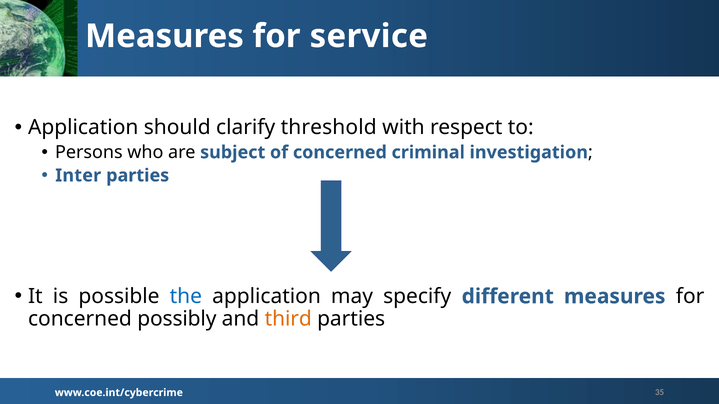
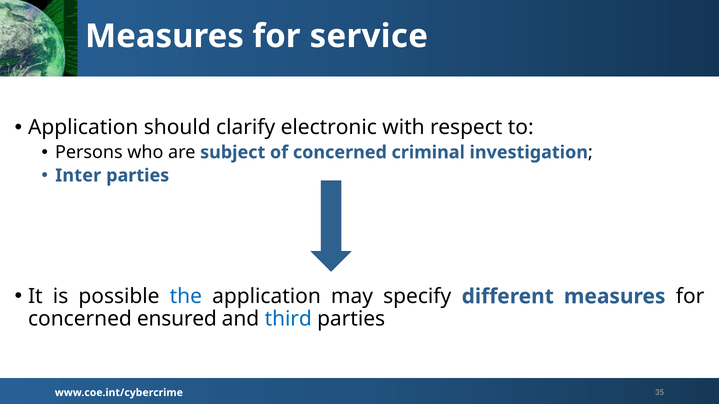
threshold: threshold -> electronic
possibly: possibly -> ensured
third colour: orange -> blue
